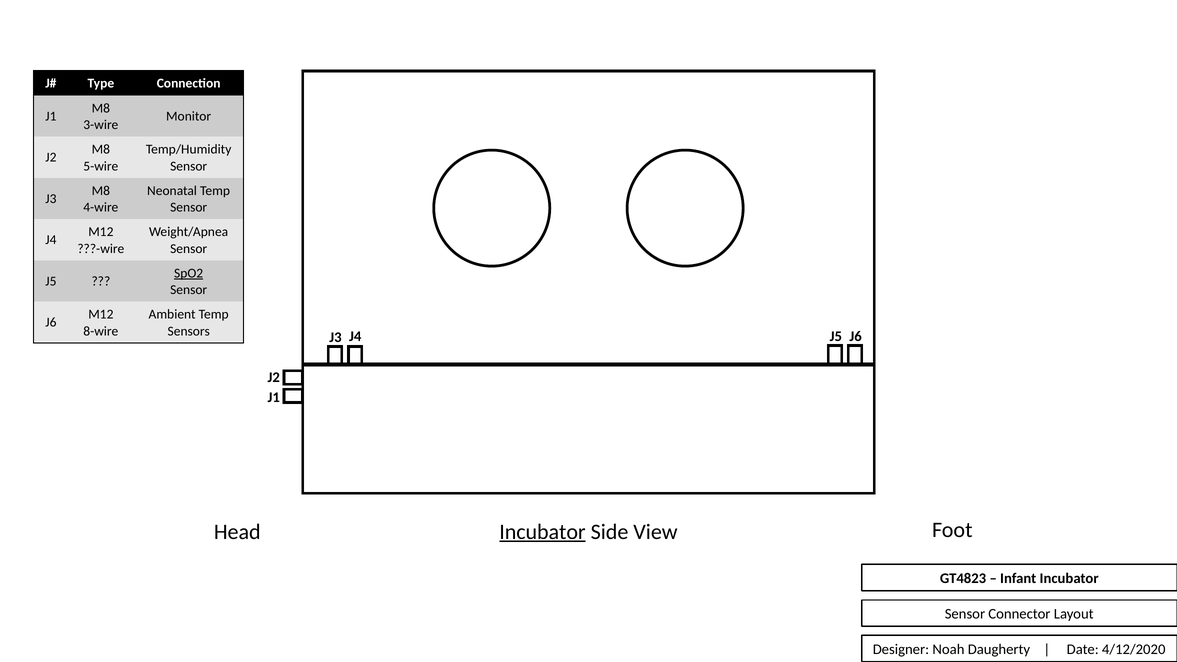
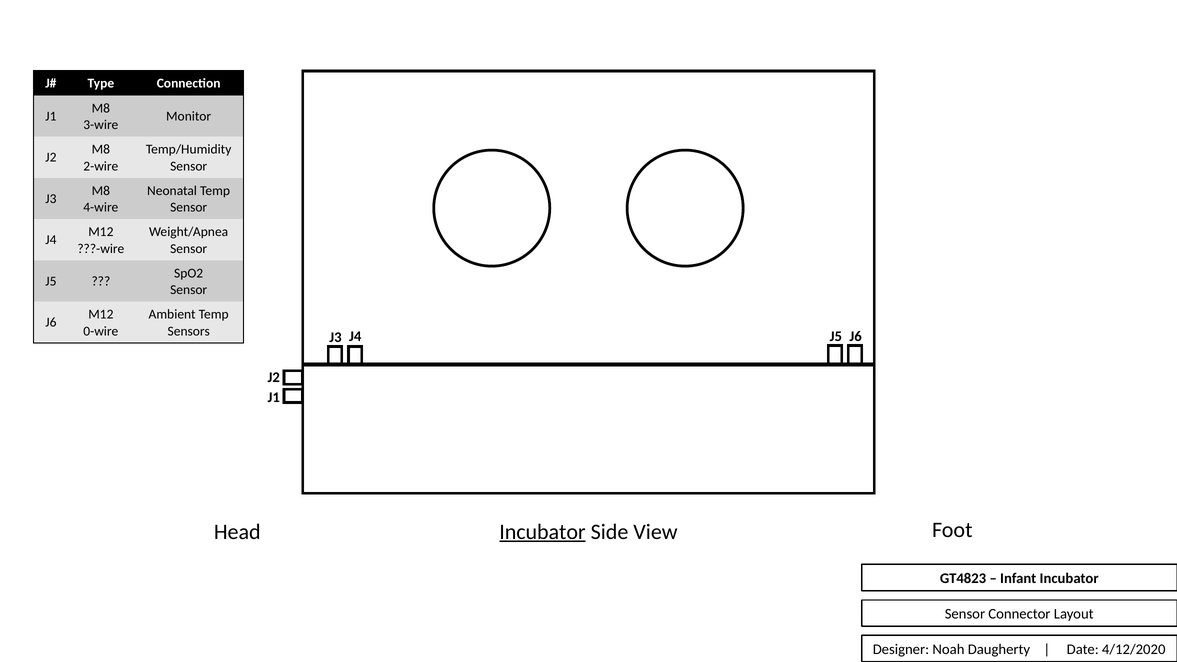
5-wire: 5-wire -> 2-wire
SpO2 underline: present -> none
8-wire: 8-wire -> 0-wire
